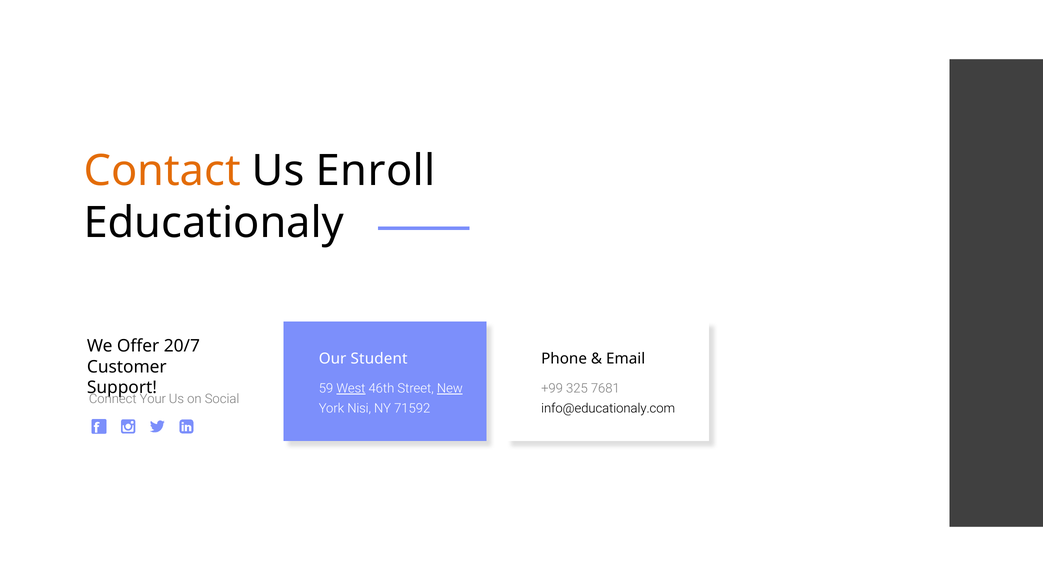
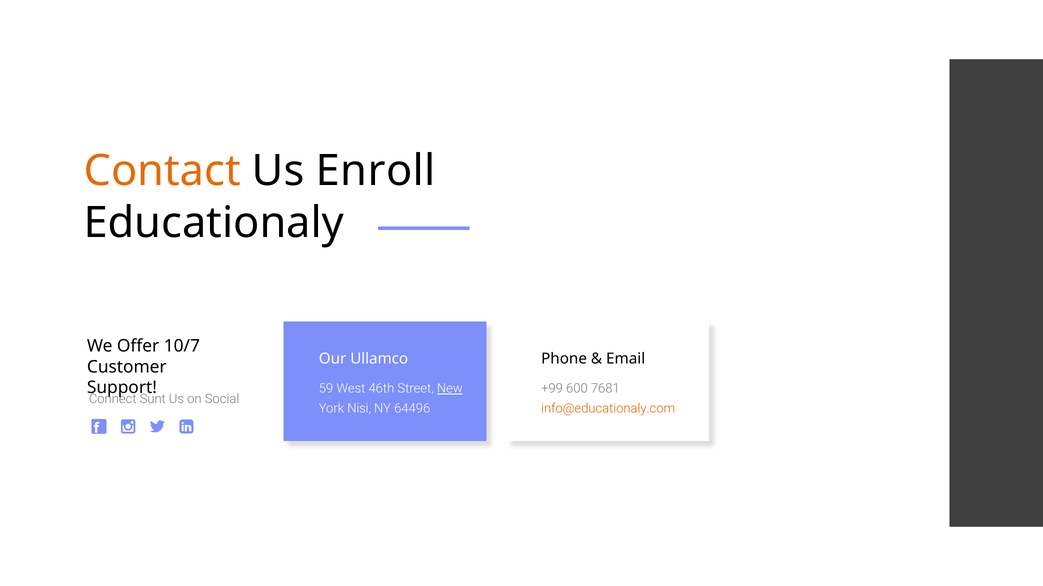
20/7: 20/7 -> 10/7
Student: Student -> Ullamco
West underline: present -> none
325: 325 -> 600
Your: Your -> Sunt
71592: 71592 -> 64496
info@educationaly.com colour: black -> orange
